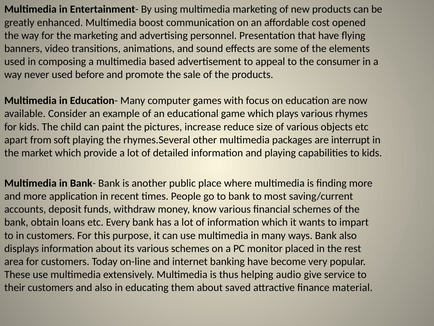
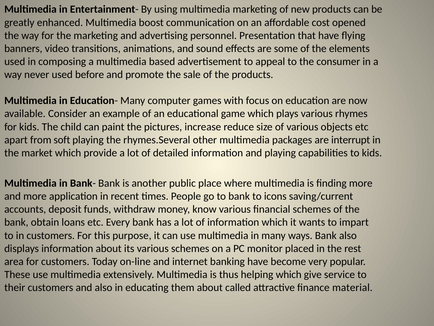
most: most -> icons
helping audio: audio -> which
saved: saved -> called
